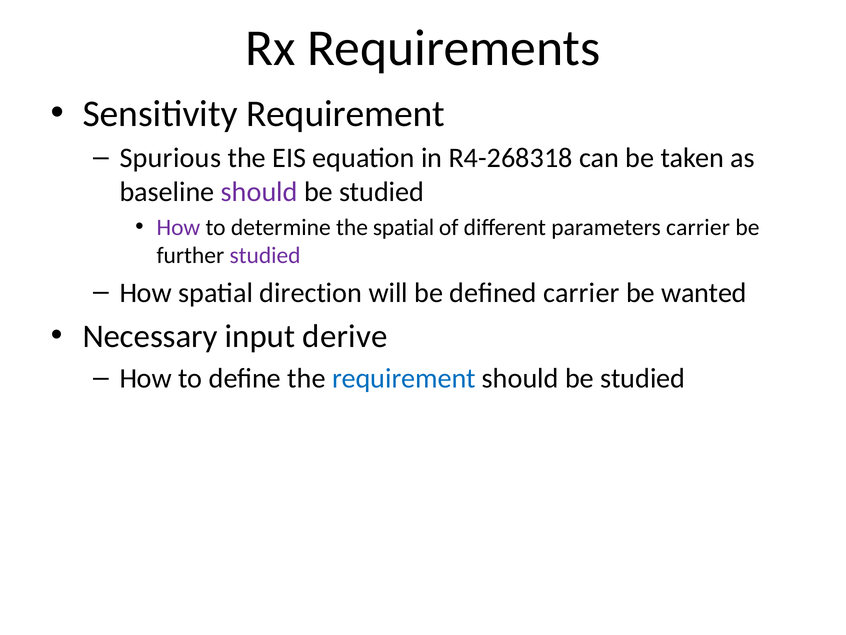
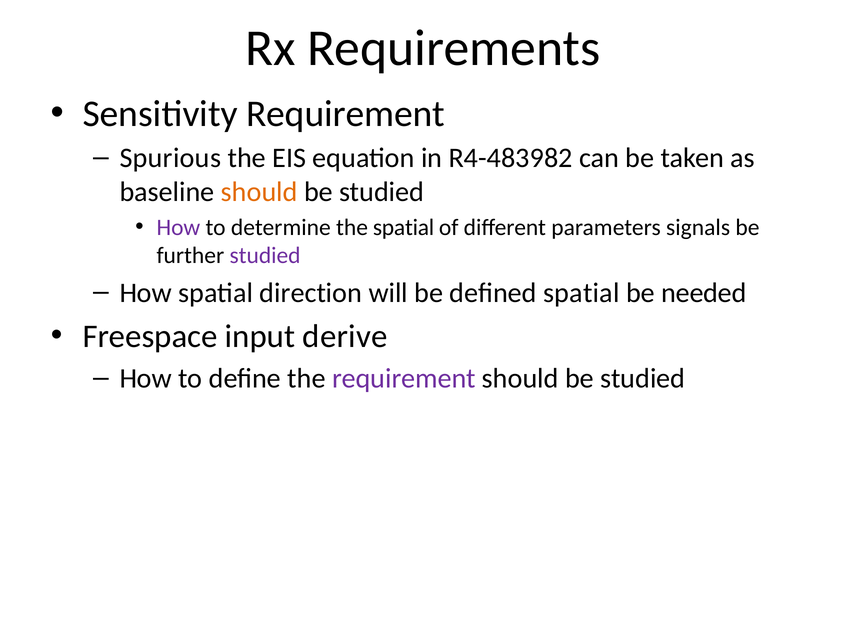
R4-268318: R4-268318 -> R4-483982
should at (259, 192) colour: purple -> orange
parameters carrier: carrier -> signals
defined carrier: carrier -> spatial
wanted: wanted -> needed
Necessary: Necessary -> Freespace
requirement at (404, 378) colour: blue -> purple
